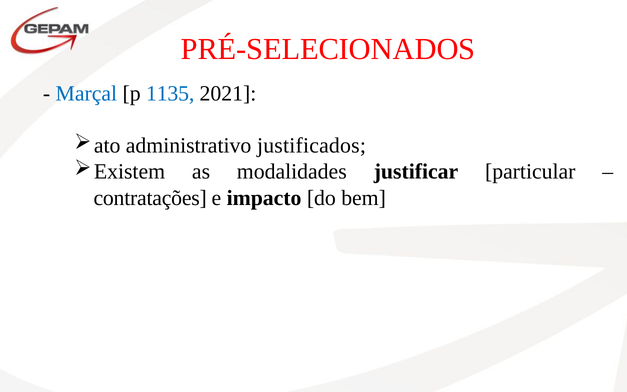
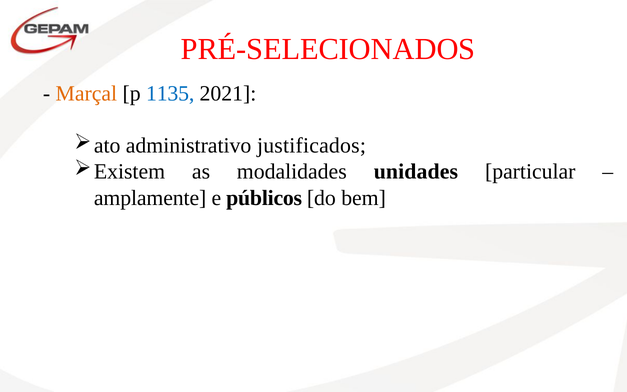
Marçal colour: blue -> orange
justificar: justificar -> unidades
contratações: contratações -> amplamente
impacto: impacto -> públicos
